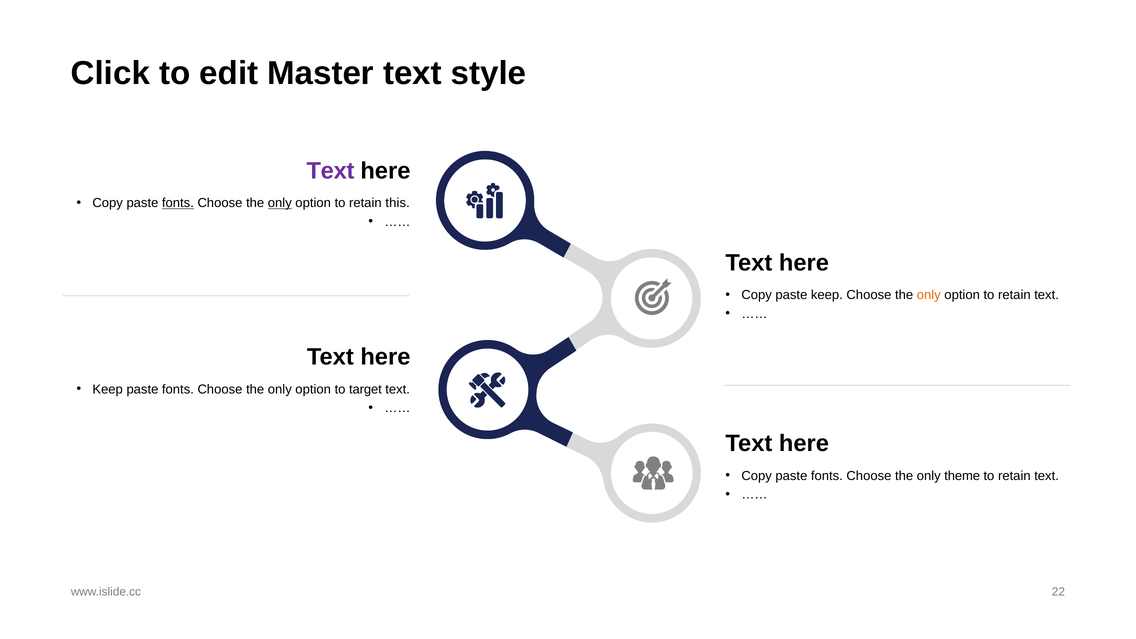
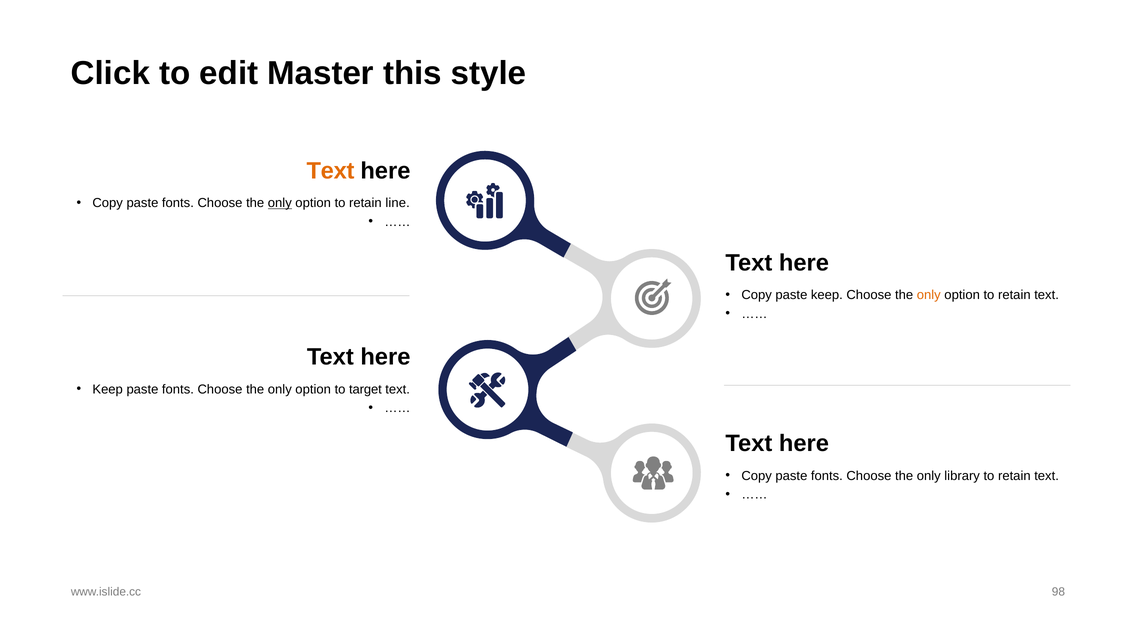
Master text: text -> this
Text at (330, 171) colour: purple -> orange
fonts at (178, 203) underline: present -> none
this: this -> line
theme: theme -> library
22: 22 -> 98
